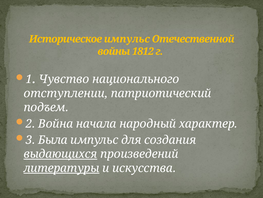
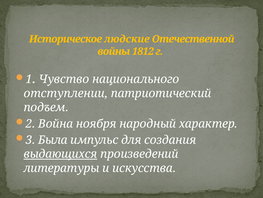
Историческое импульс: импульс -> людские
начала: начала -> ноября
литературы underline: present -> none
